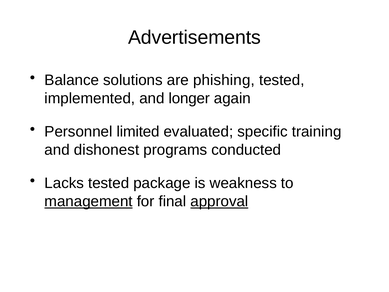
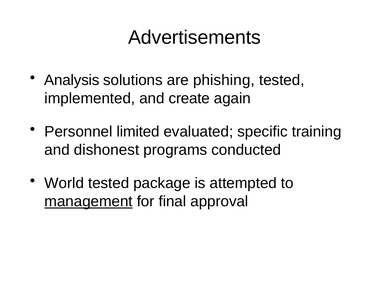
Balance: Balance -> Analysis
longer: longer -> create
Lacks: Lacks -> World
weakness: weakness -> attempted
approval underline: present -> none
